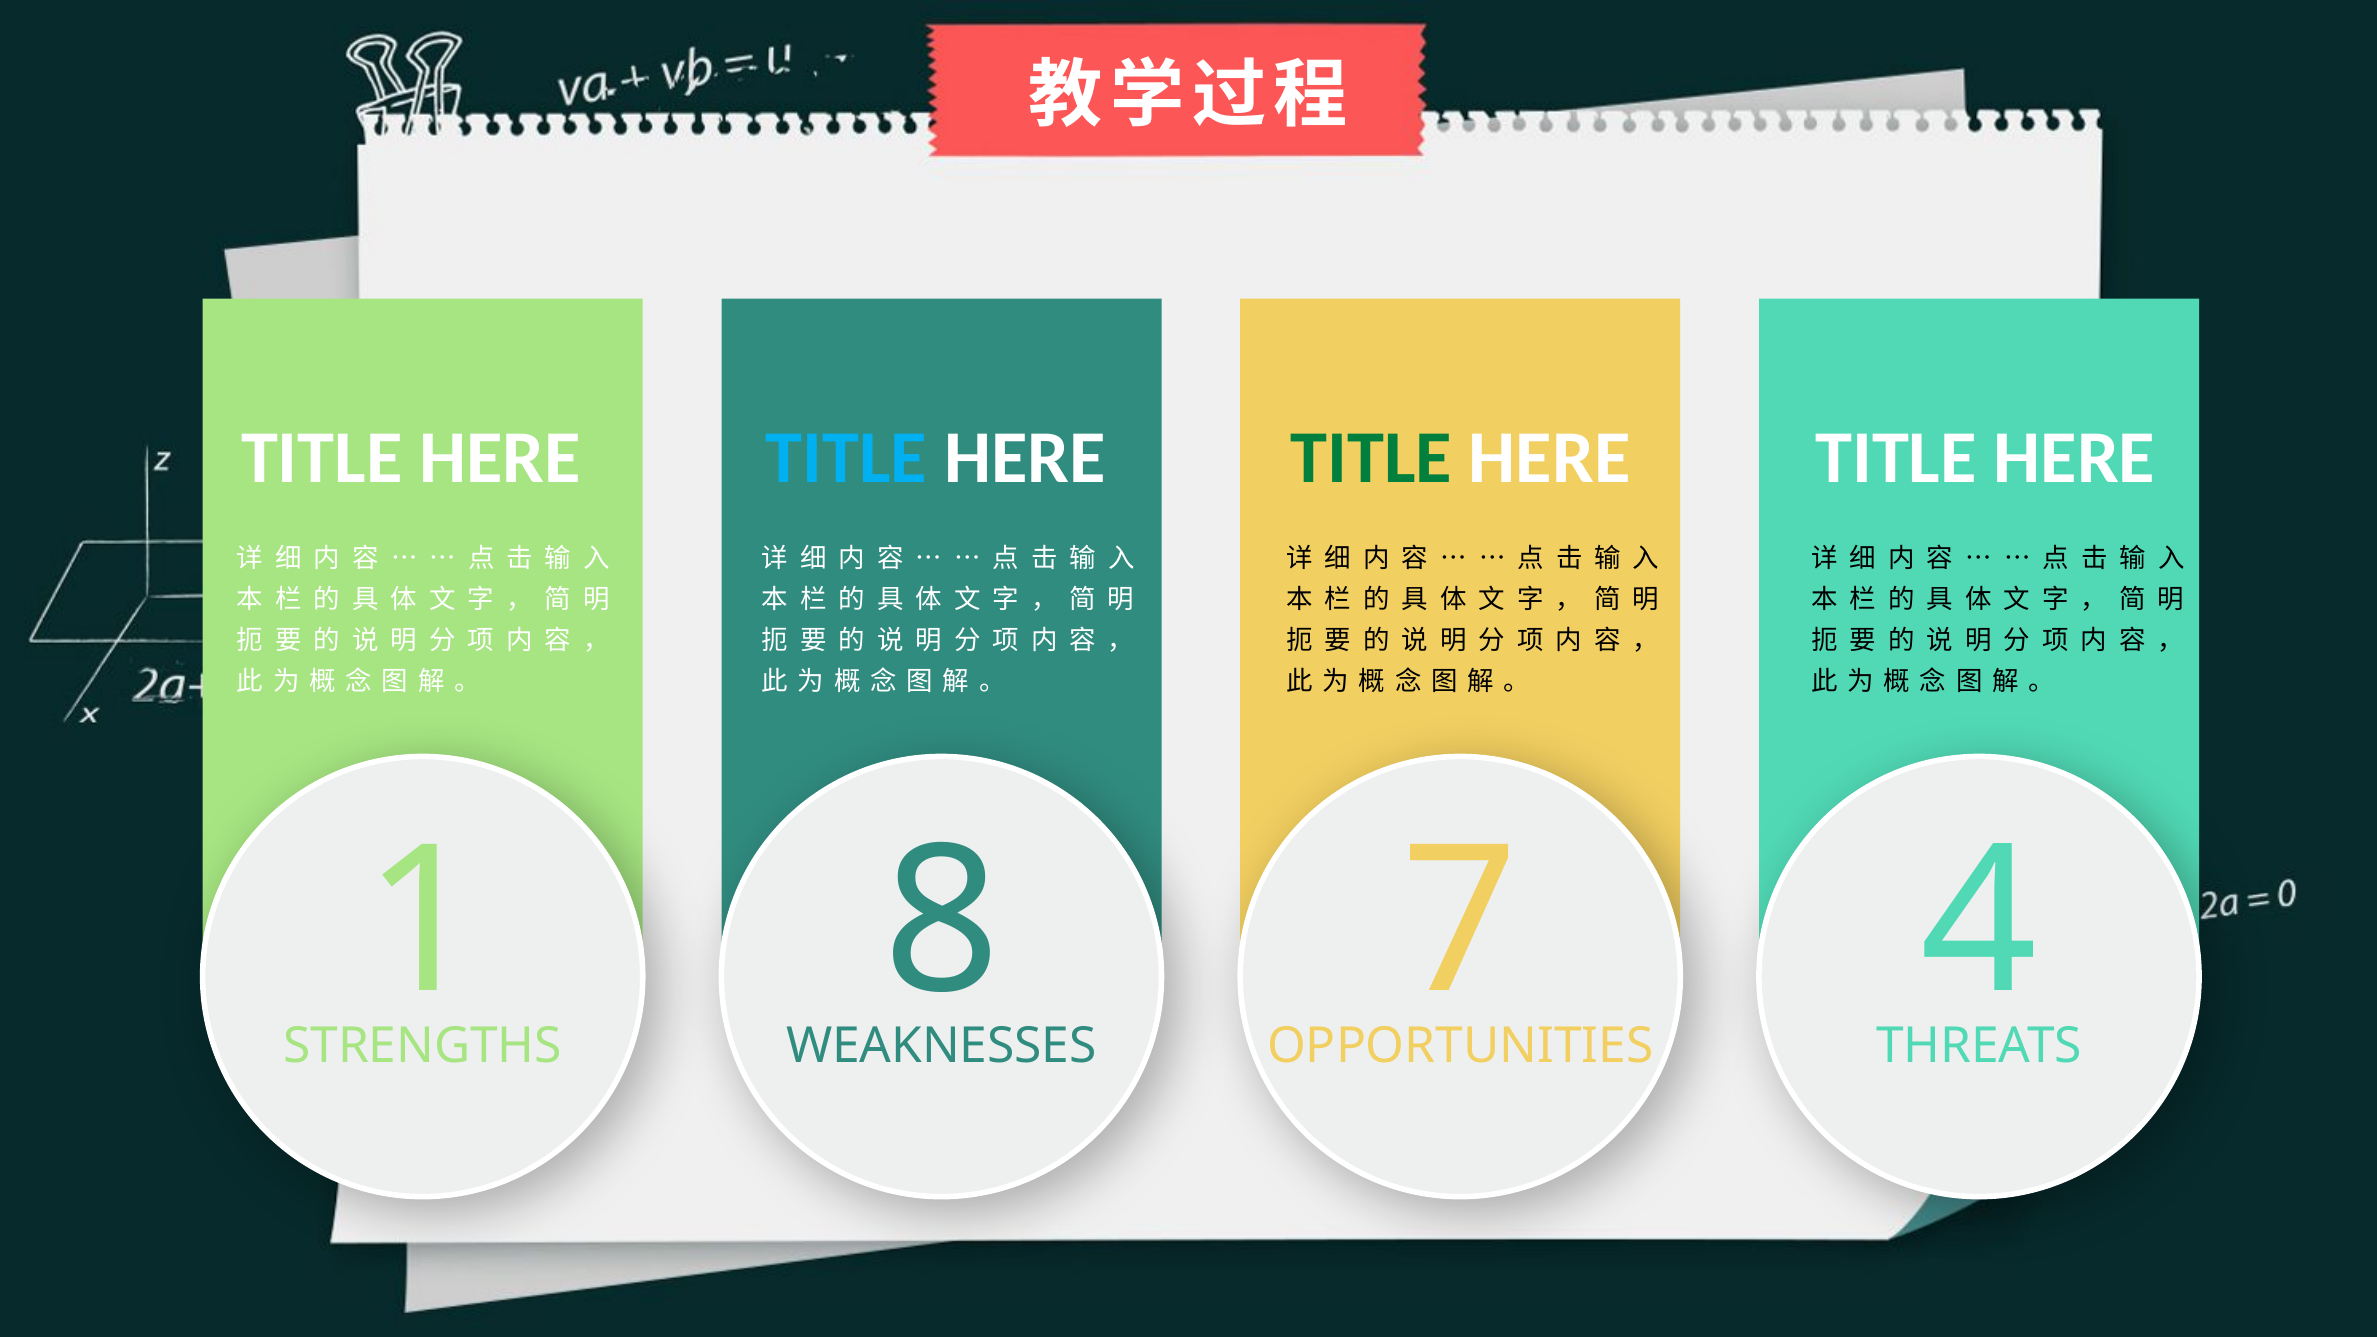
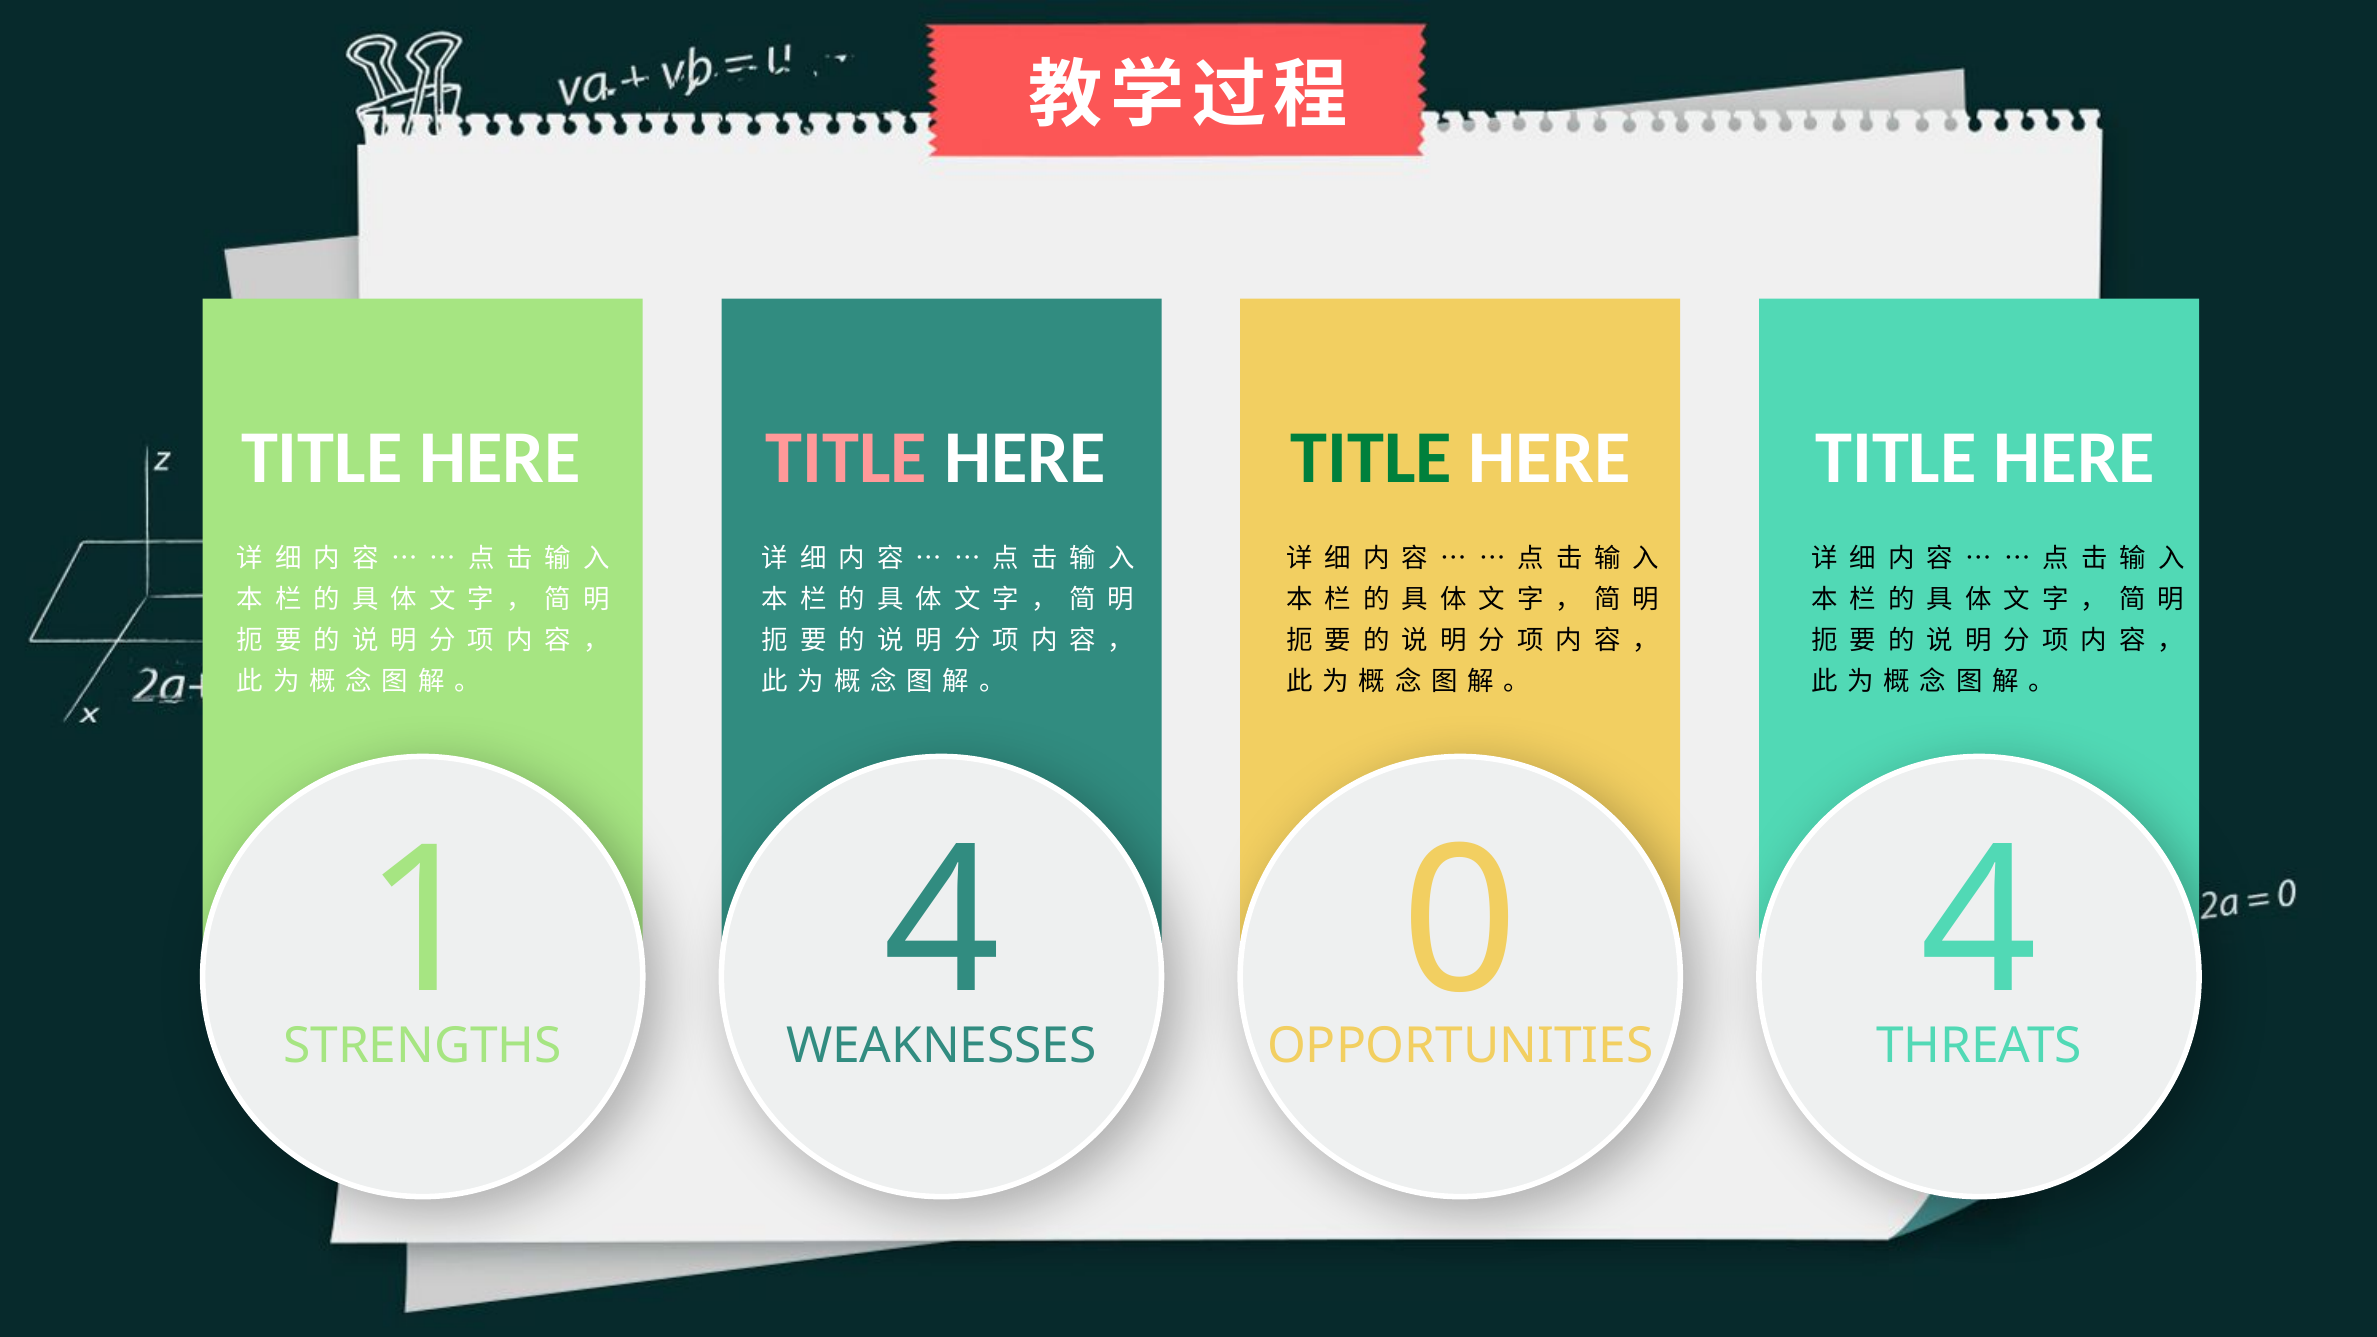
TITLE at (847, 458) colour: light blue -> pink
STRENGTHS 8: 8 -> 4
7: 7 -> 0
